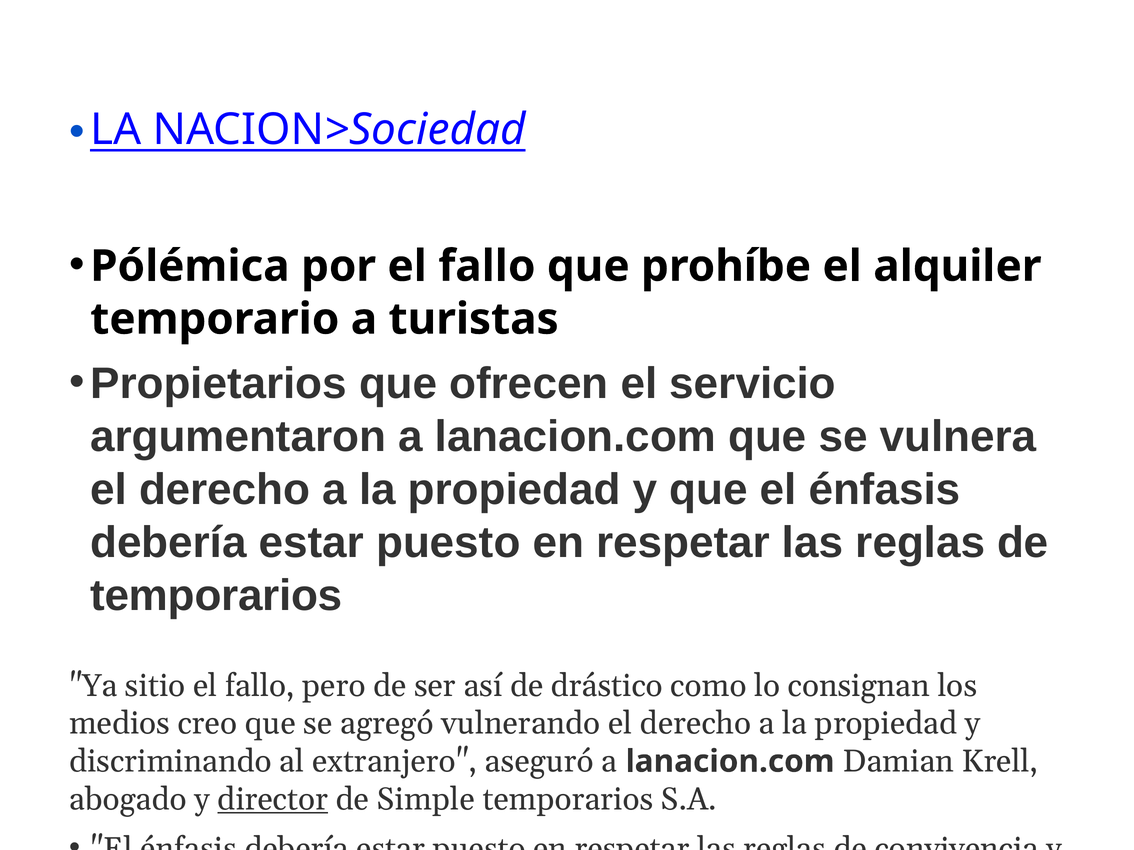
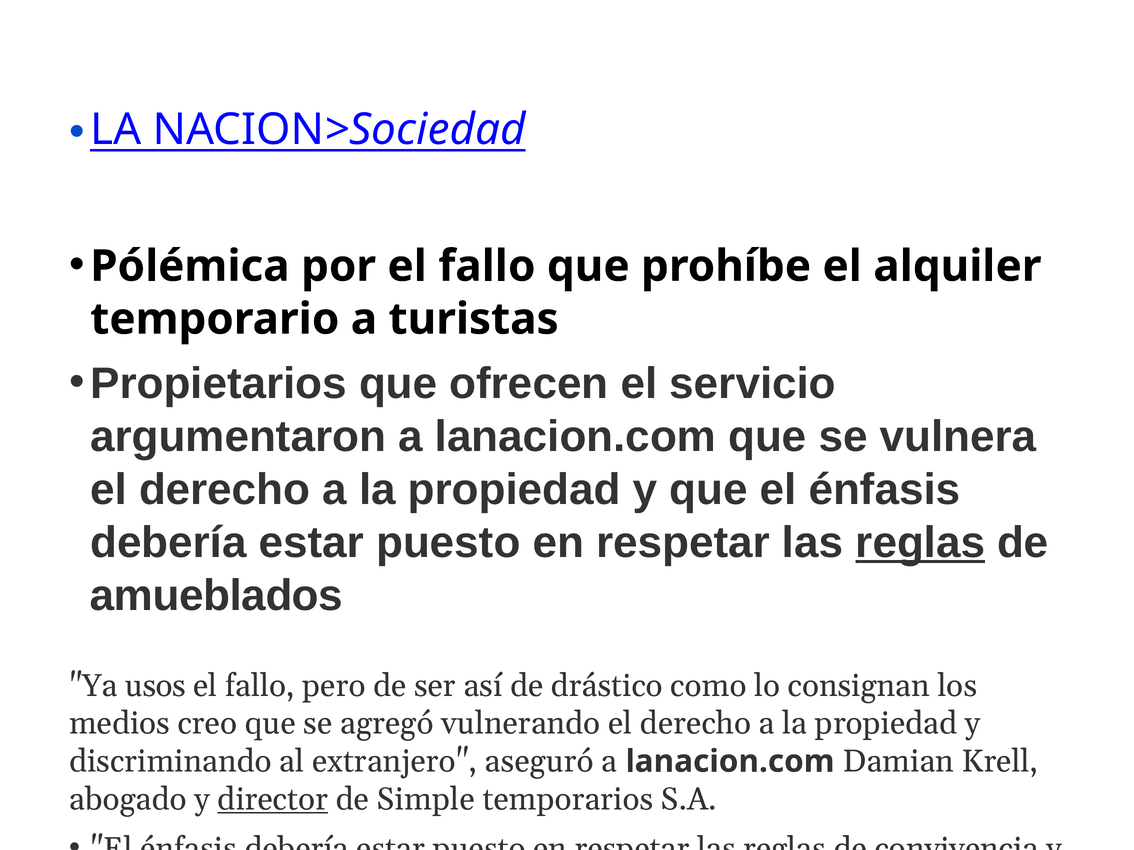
reglas at (920, 543) underline: none -> present
temporarios at (216, 596): temporarios -> amueblados
sitio: sitio -> usos
